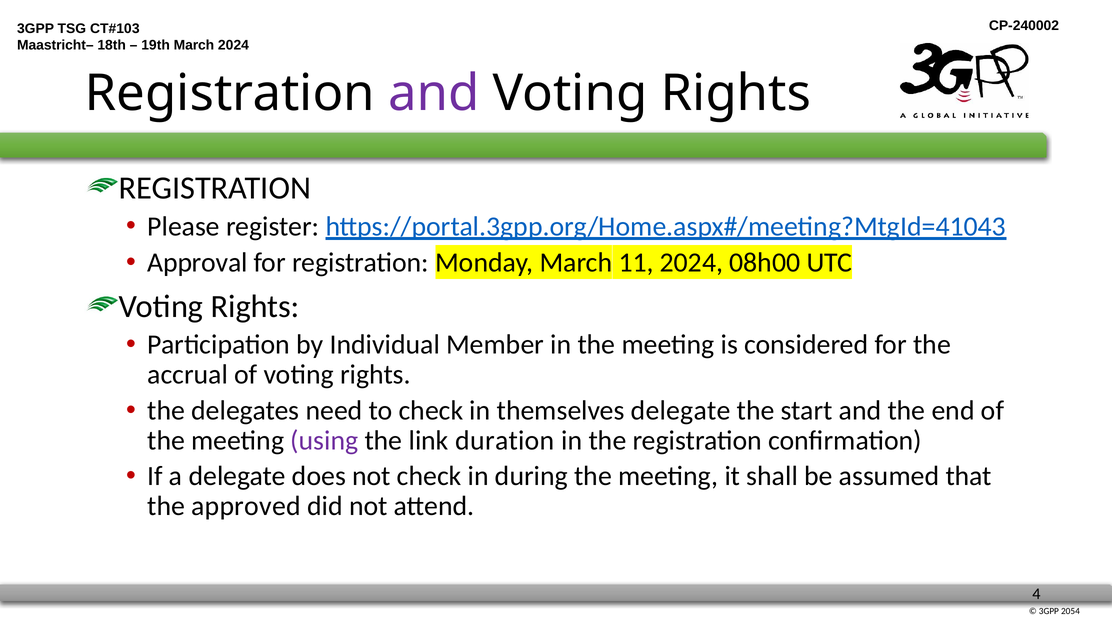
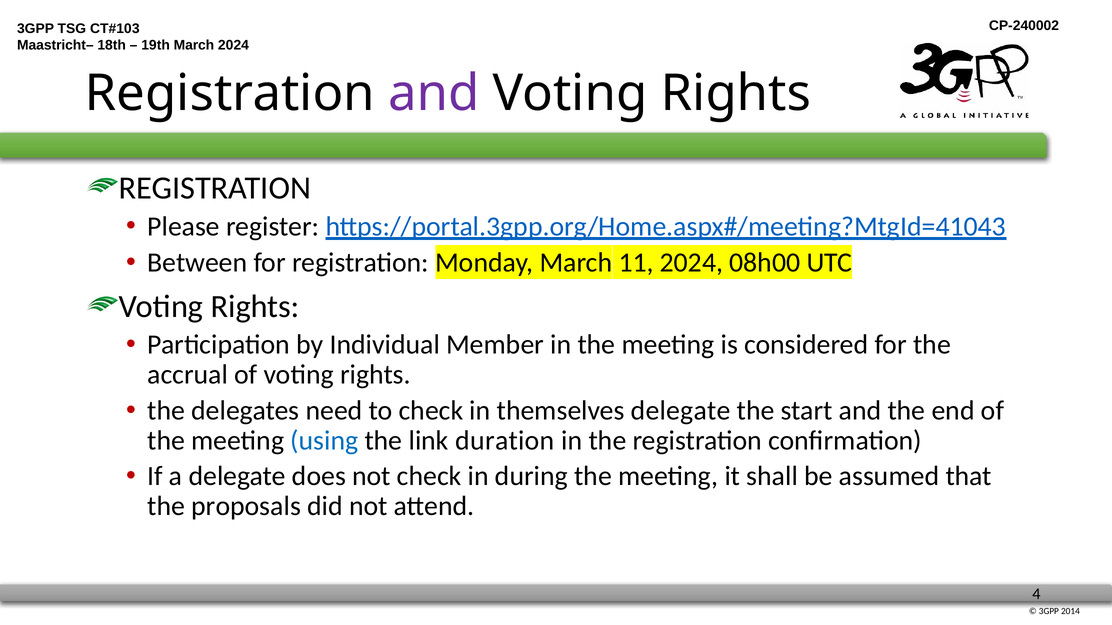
Approval: Approval -> Between
using colour: purple -> blue
approved: approved -> proposals
2054: 2054 -> 2014
